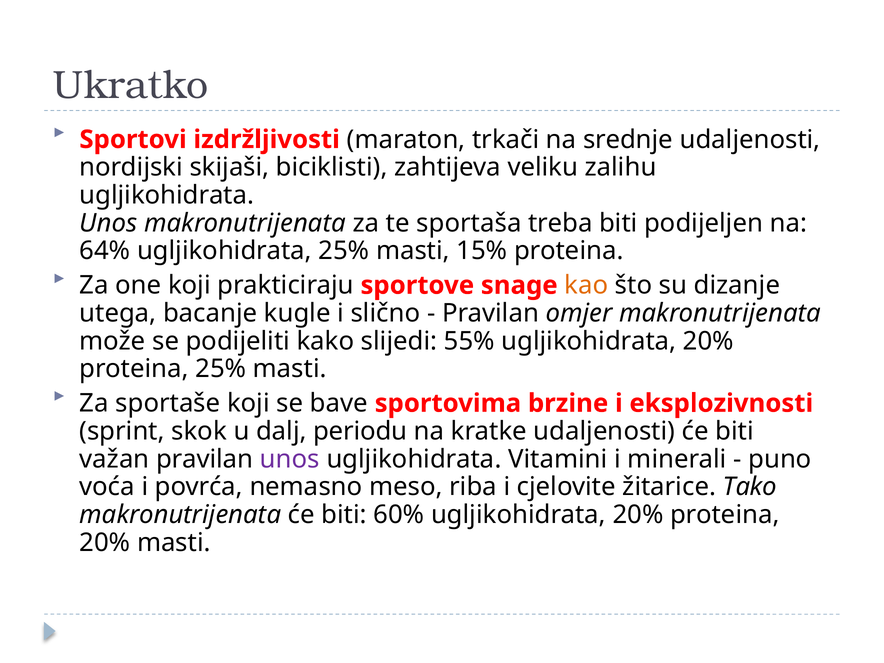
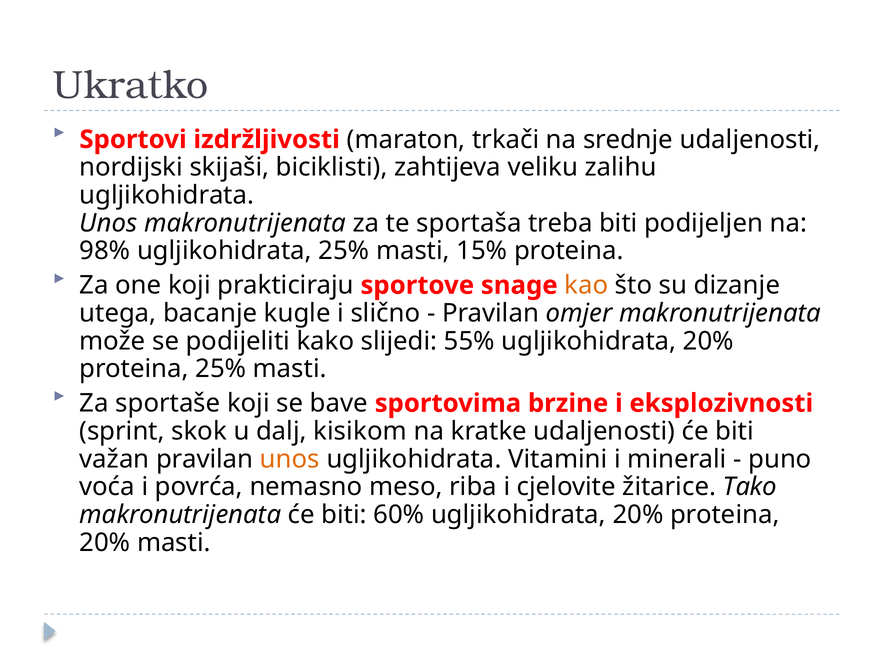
64%: 64% -> 98%
periodu: periodu -> kisikom
unos at (290, 459) colour: purple -> orange
